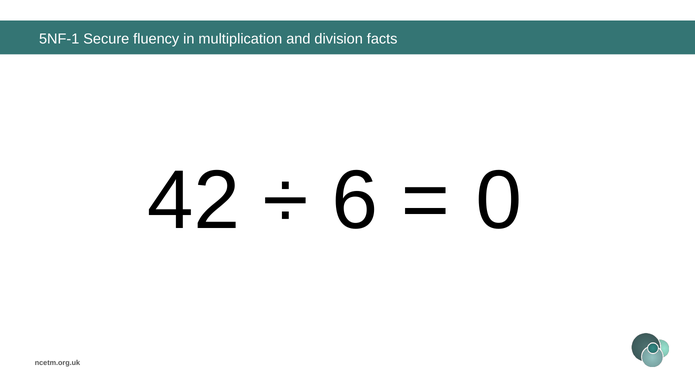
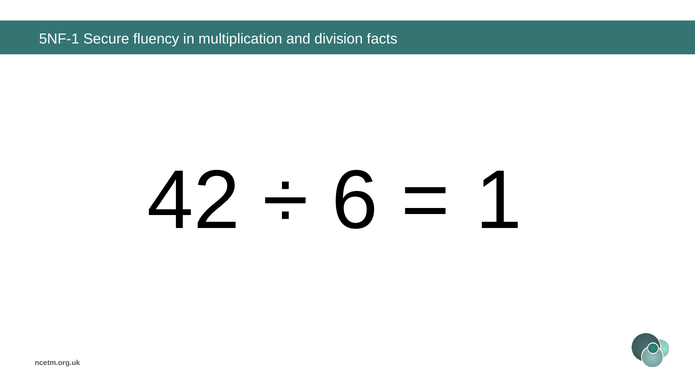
0: 0 -> 1
